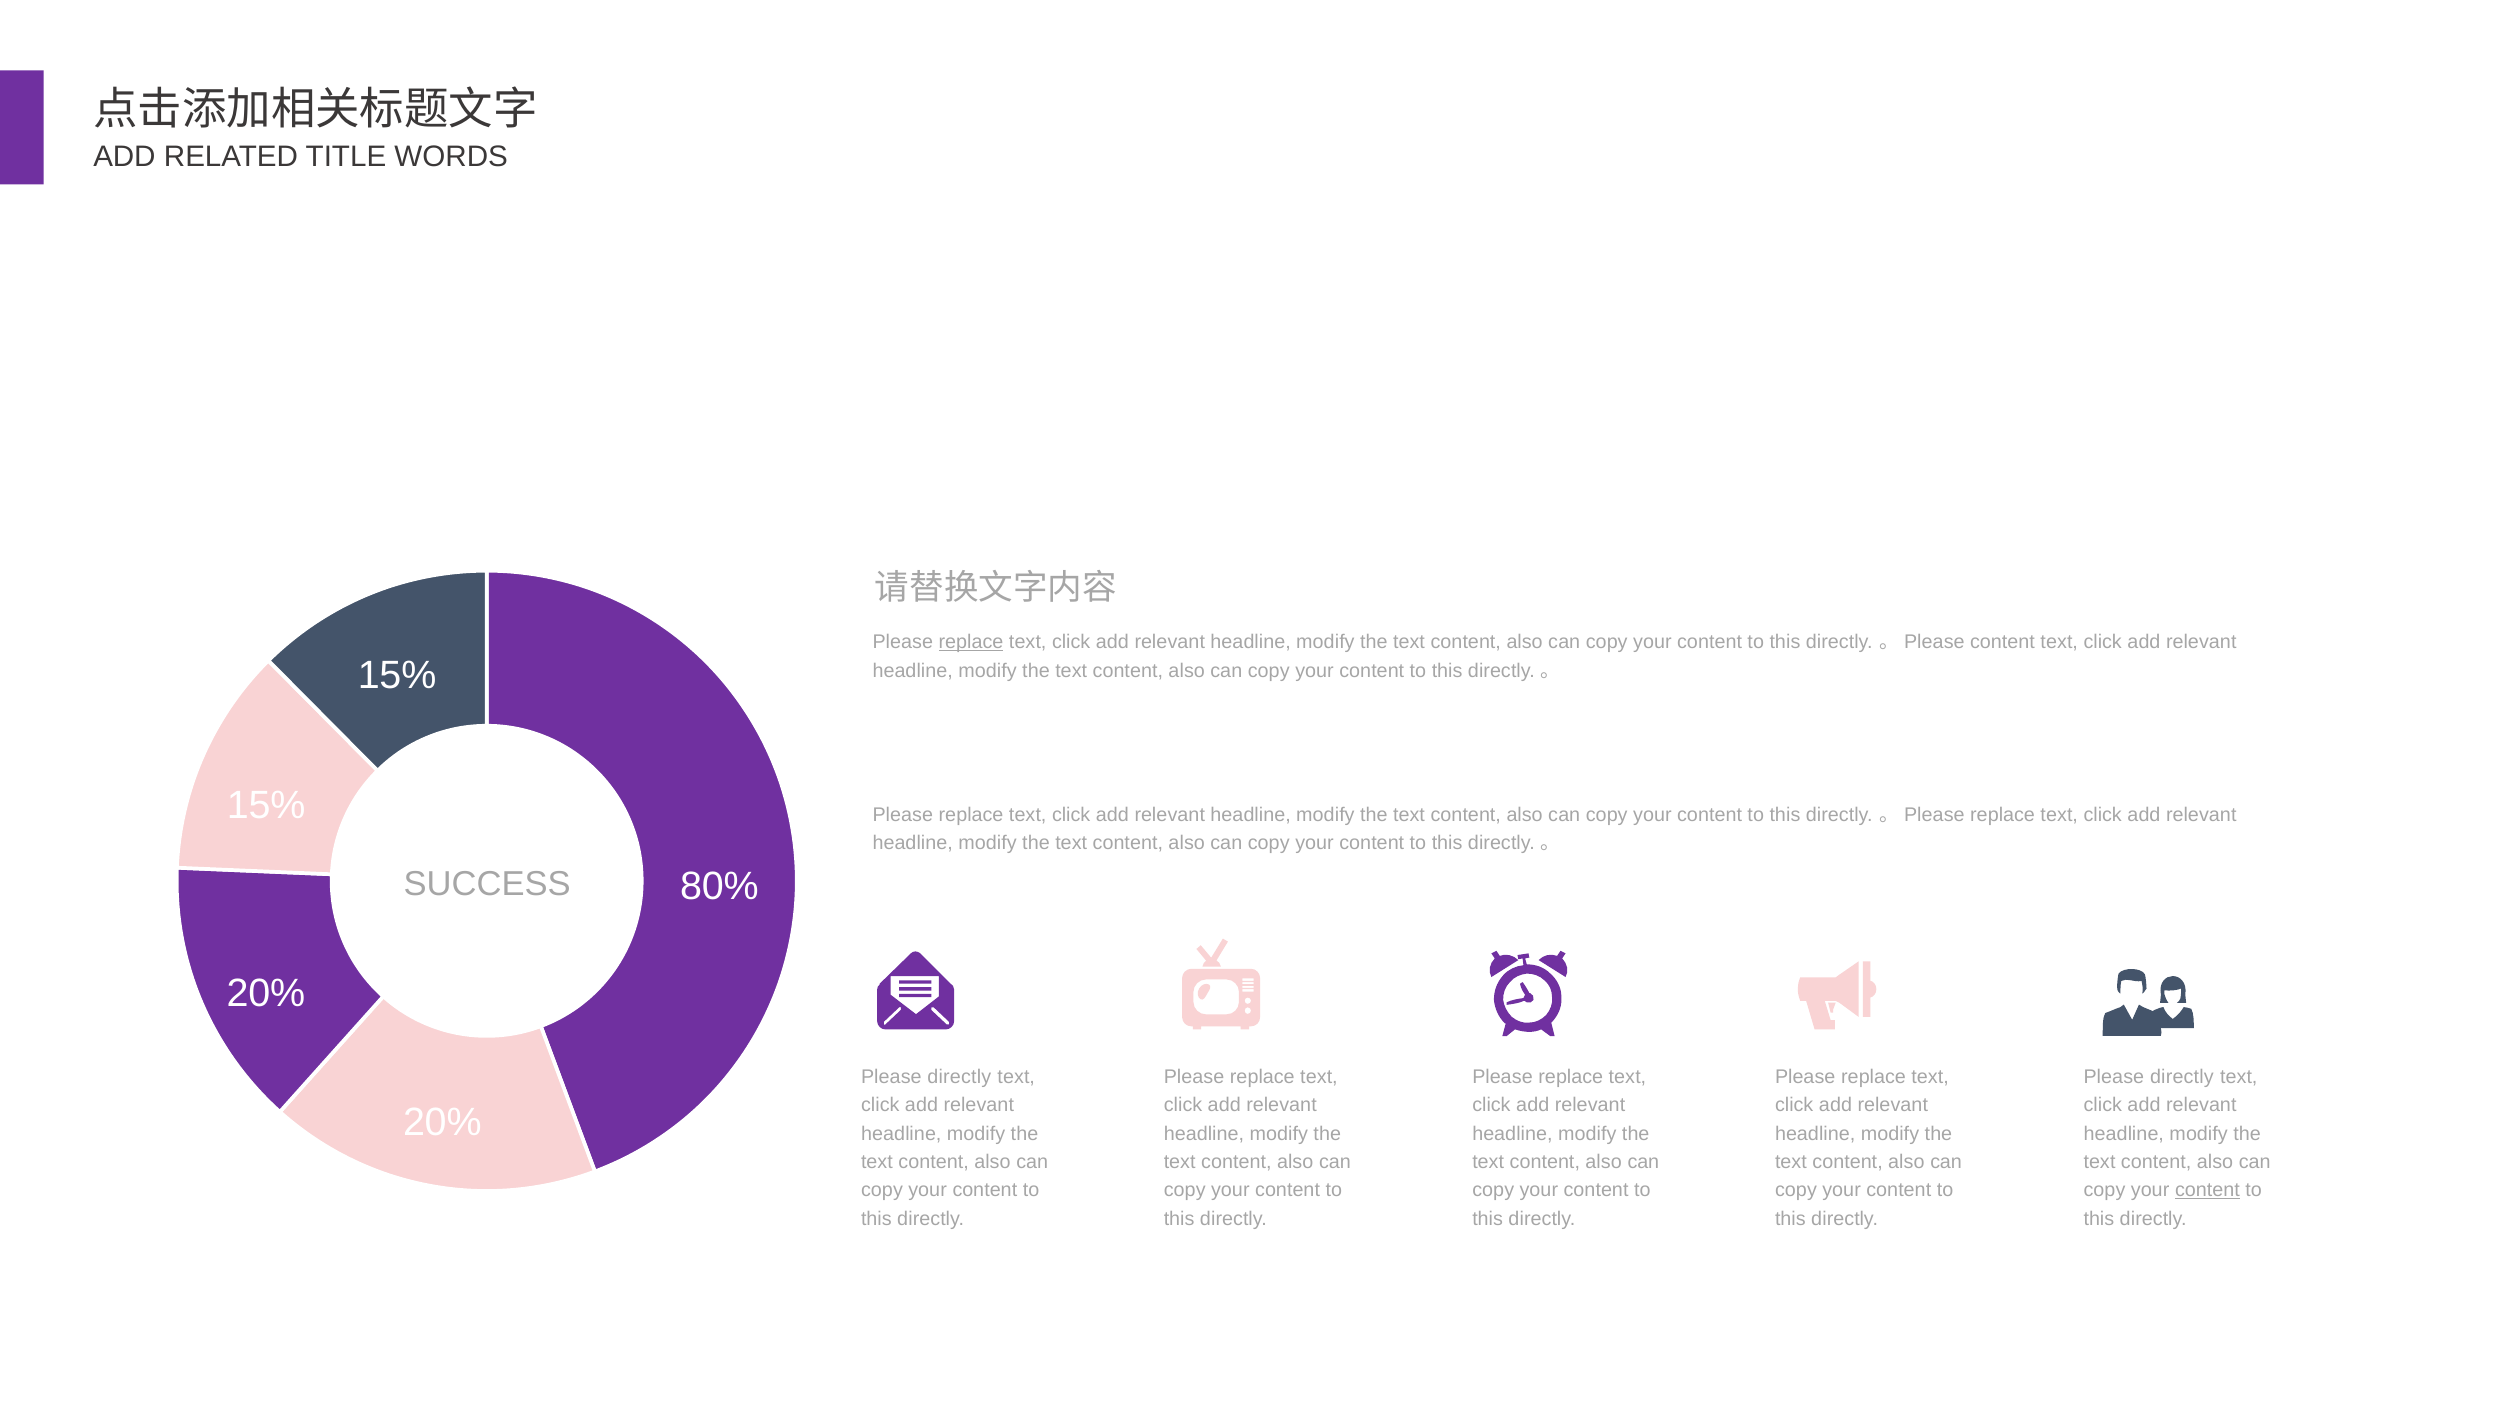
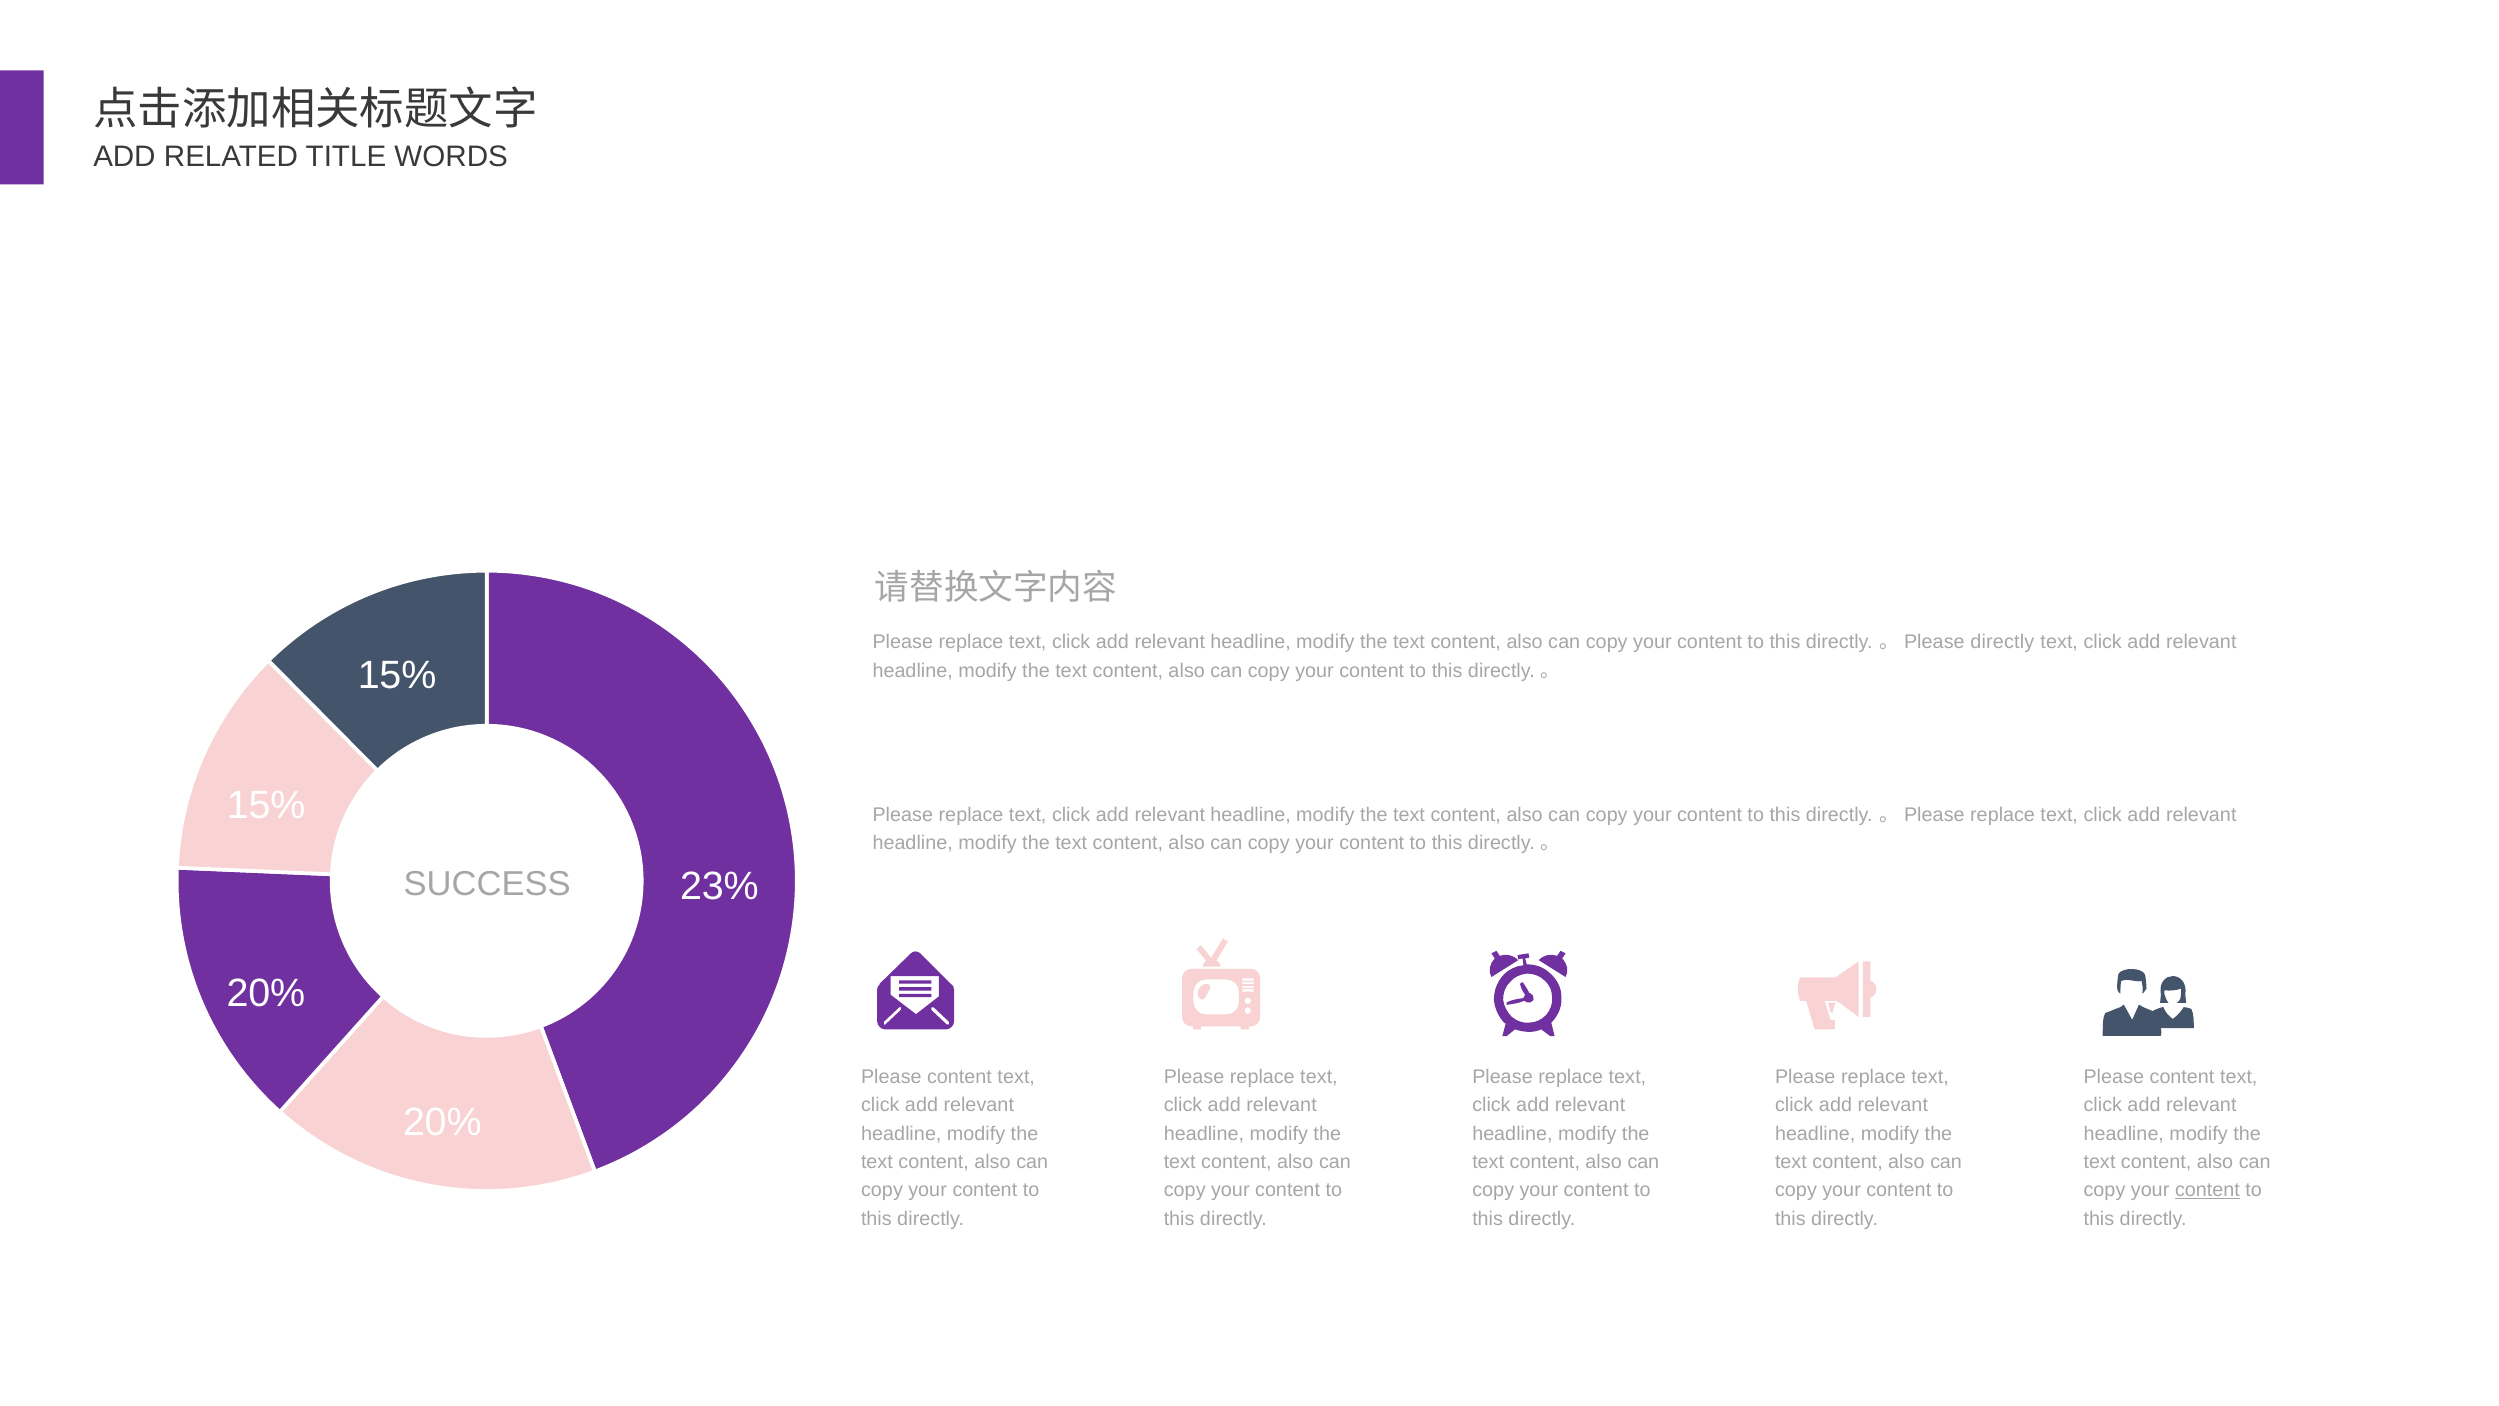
replace at (971, 642) underline: present -> none
content at (2002, 642): content -> directly
80%: 80% -> 23%
directly at (959, 1077): directly -> content
directly at (2182, 1077): directly -> content
